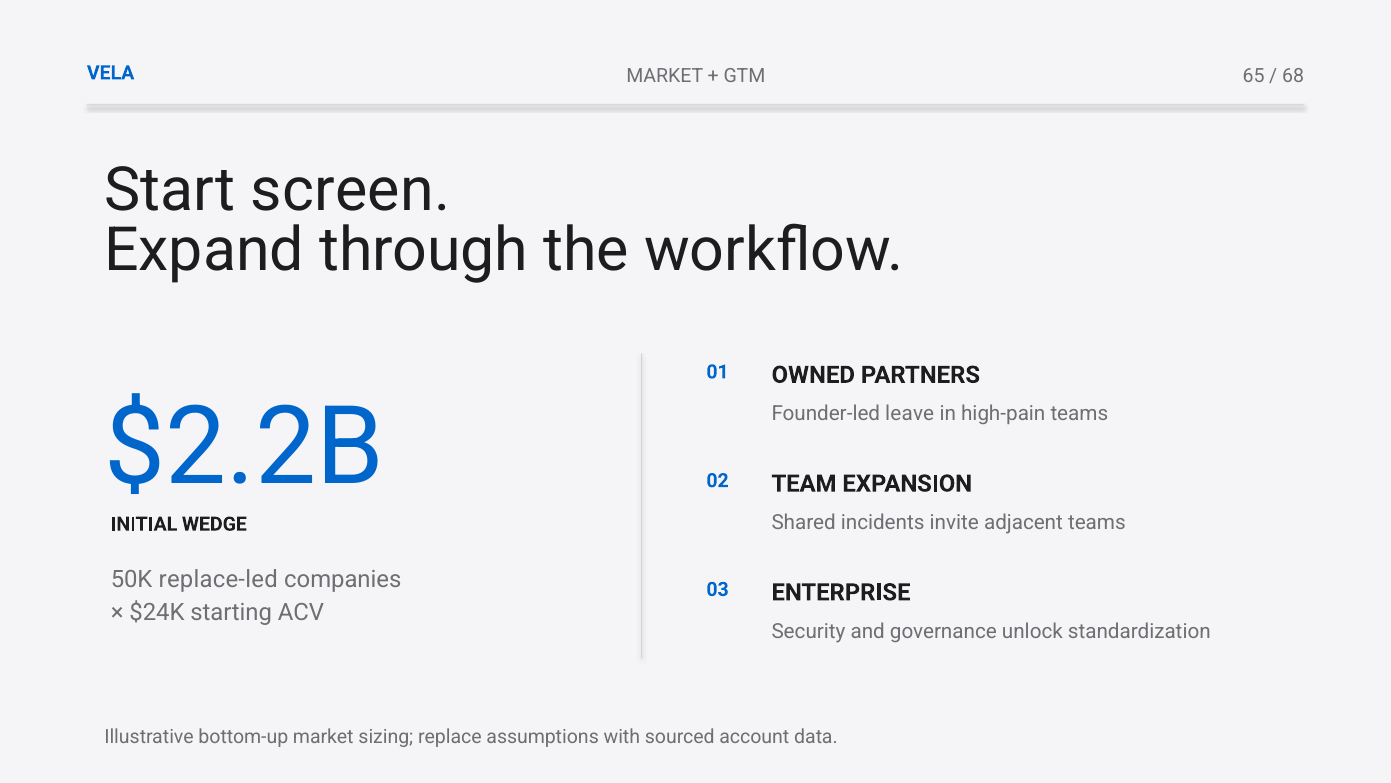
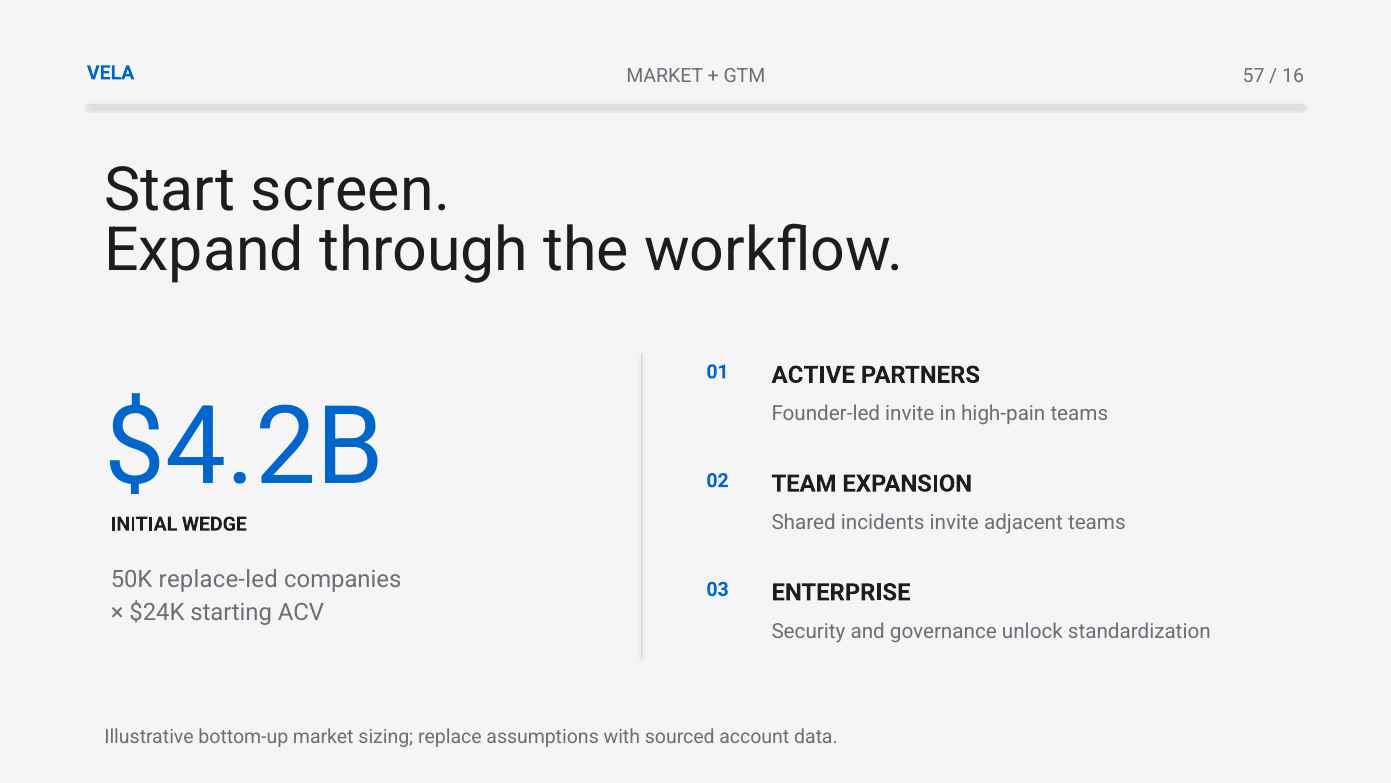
65: 65 -> 57
68: 68 -> 16
OWNED: OWNED -> ACTIVE
$2.2B: $2.2B -> $4.2B
Founder-led leave: leave -> invite
